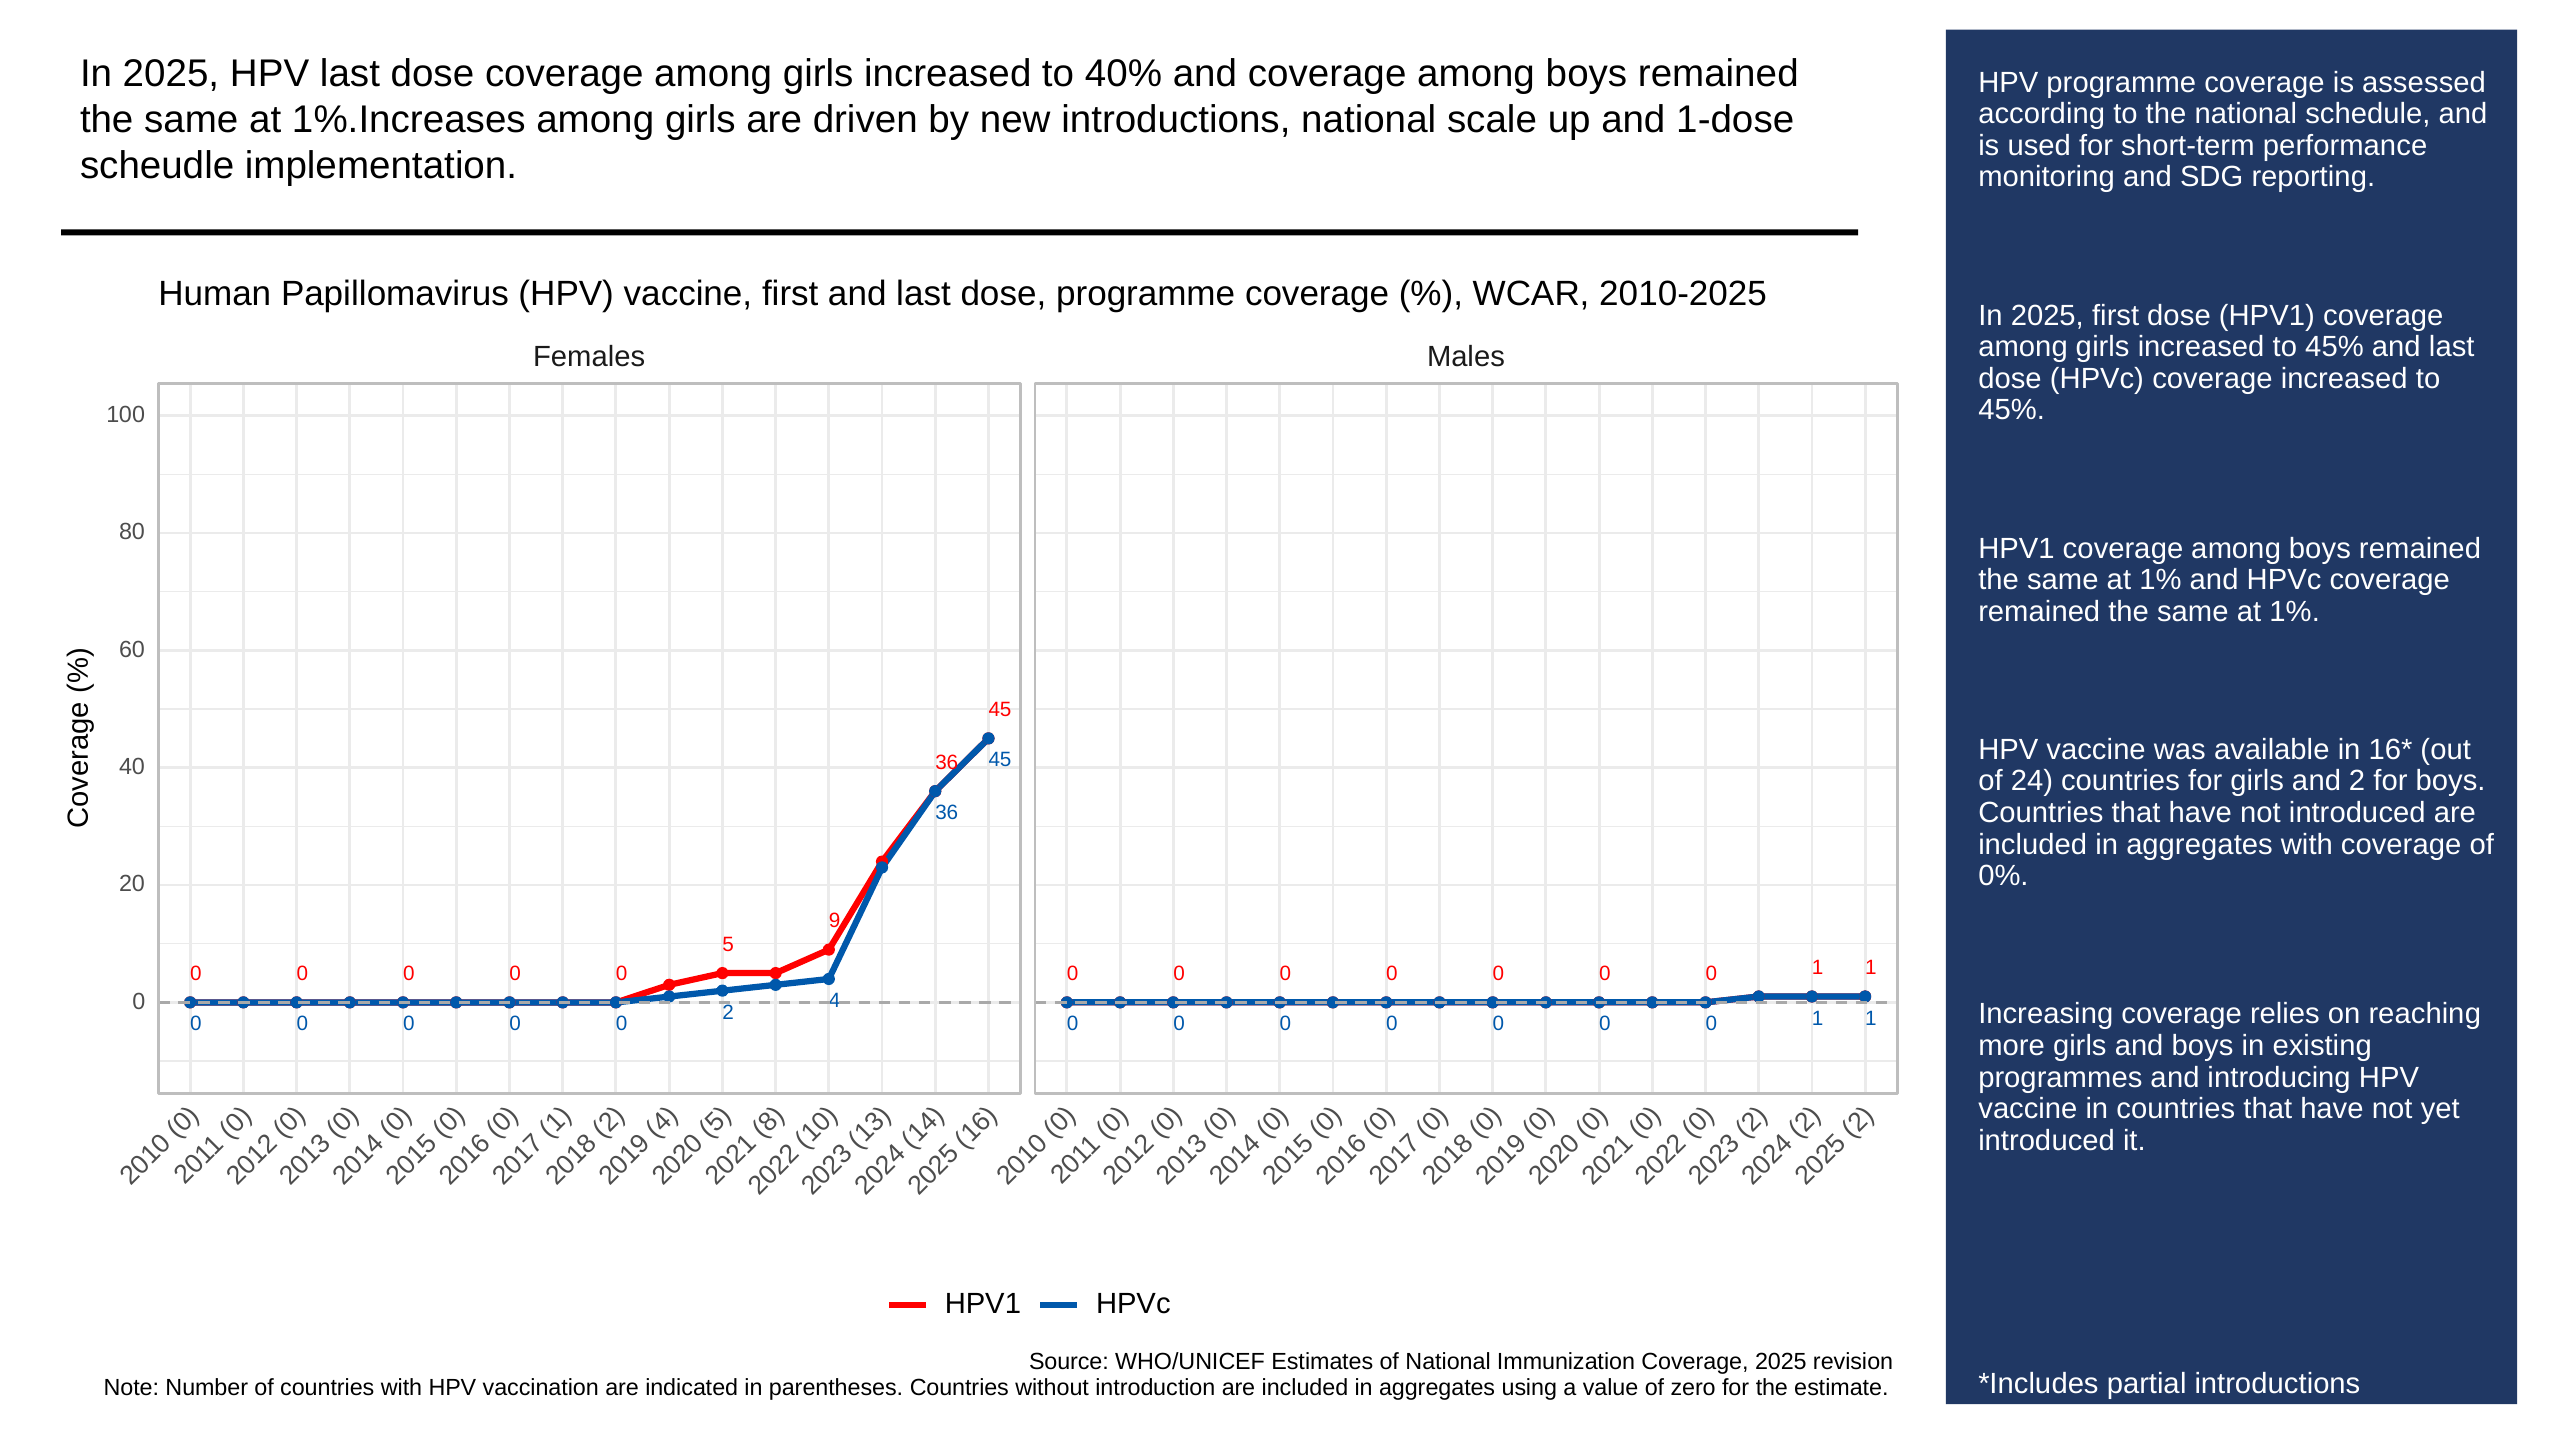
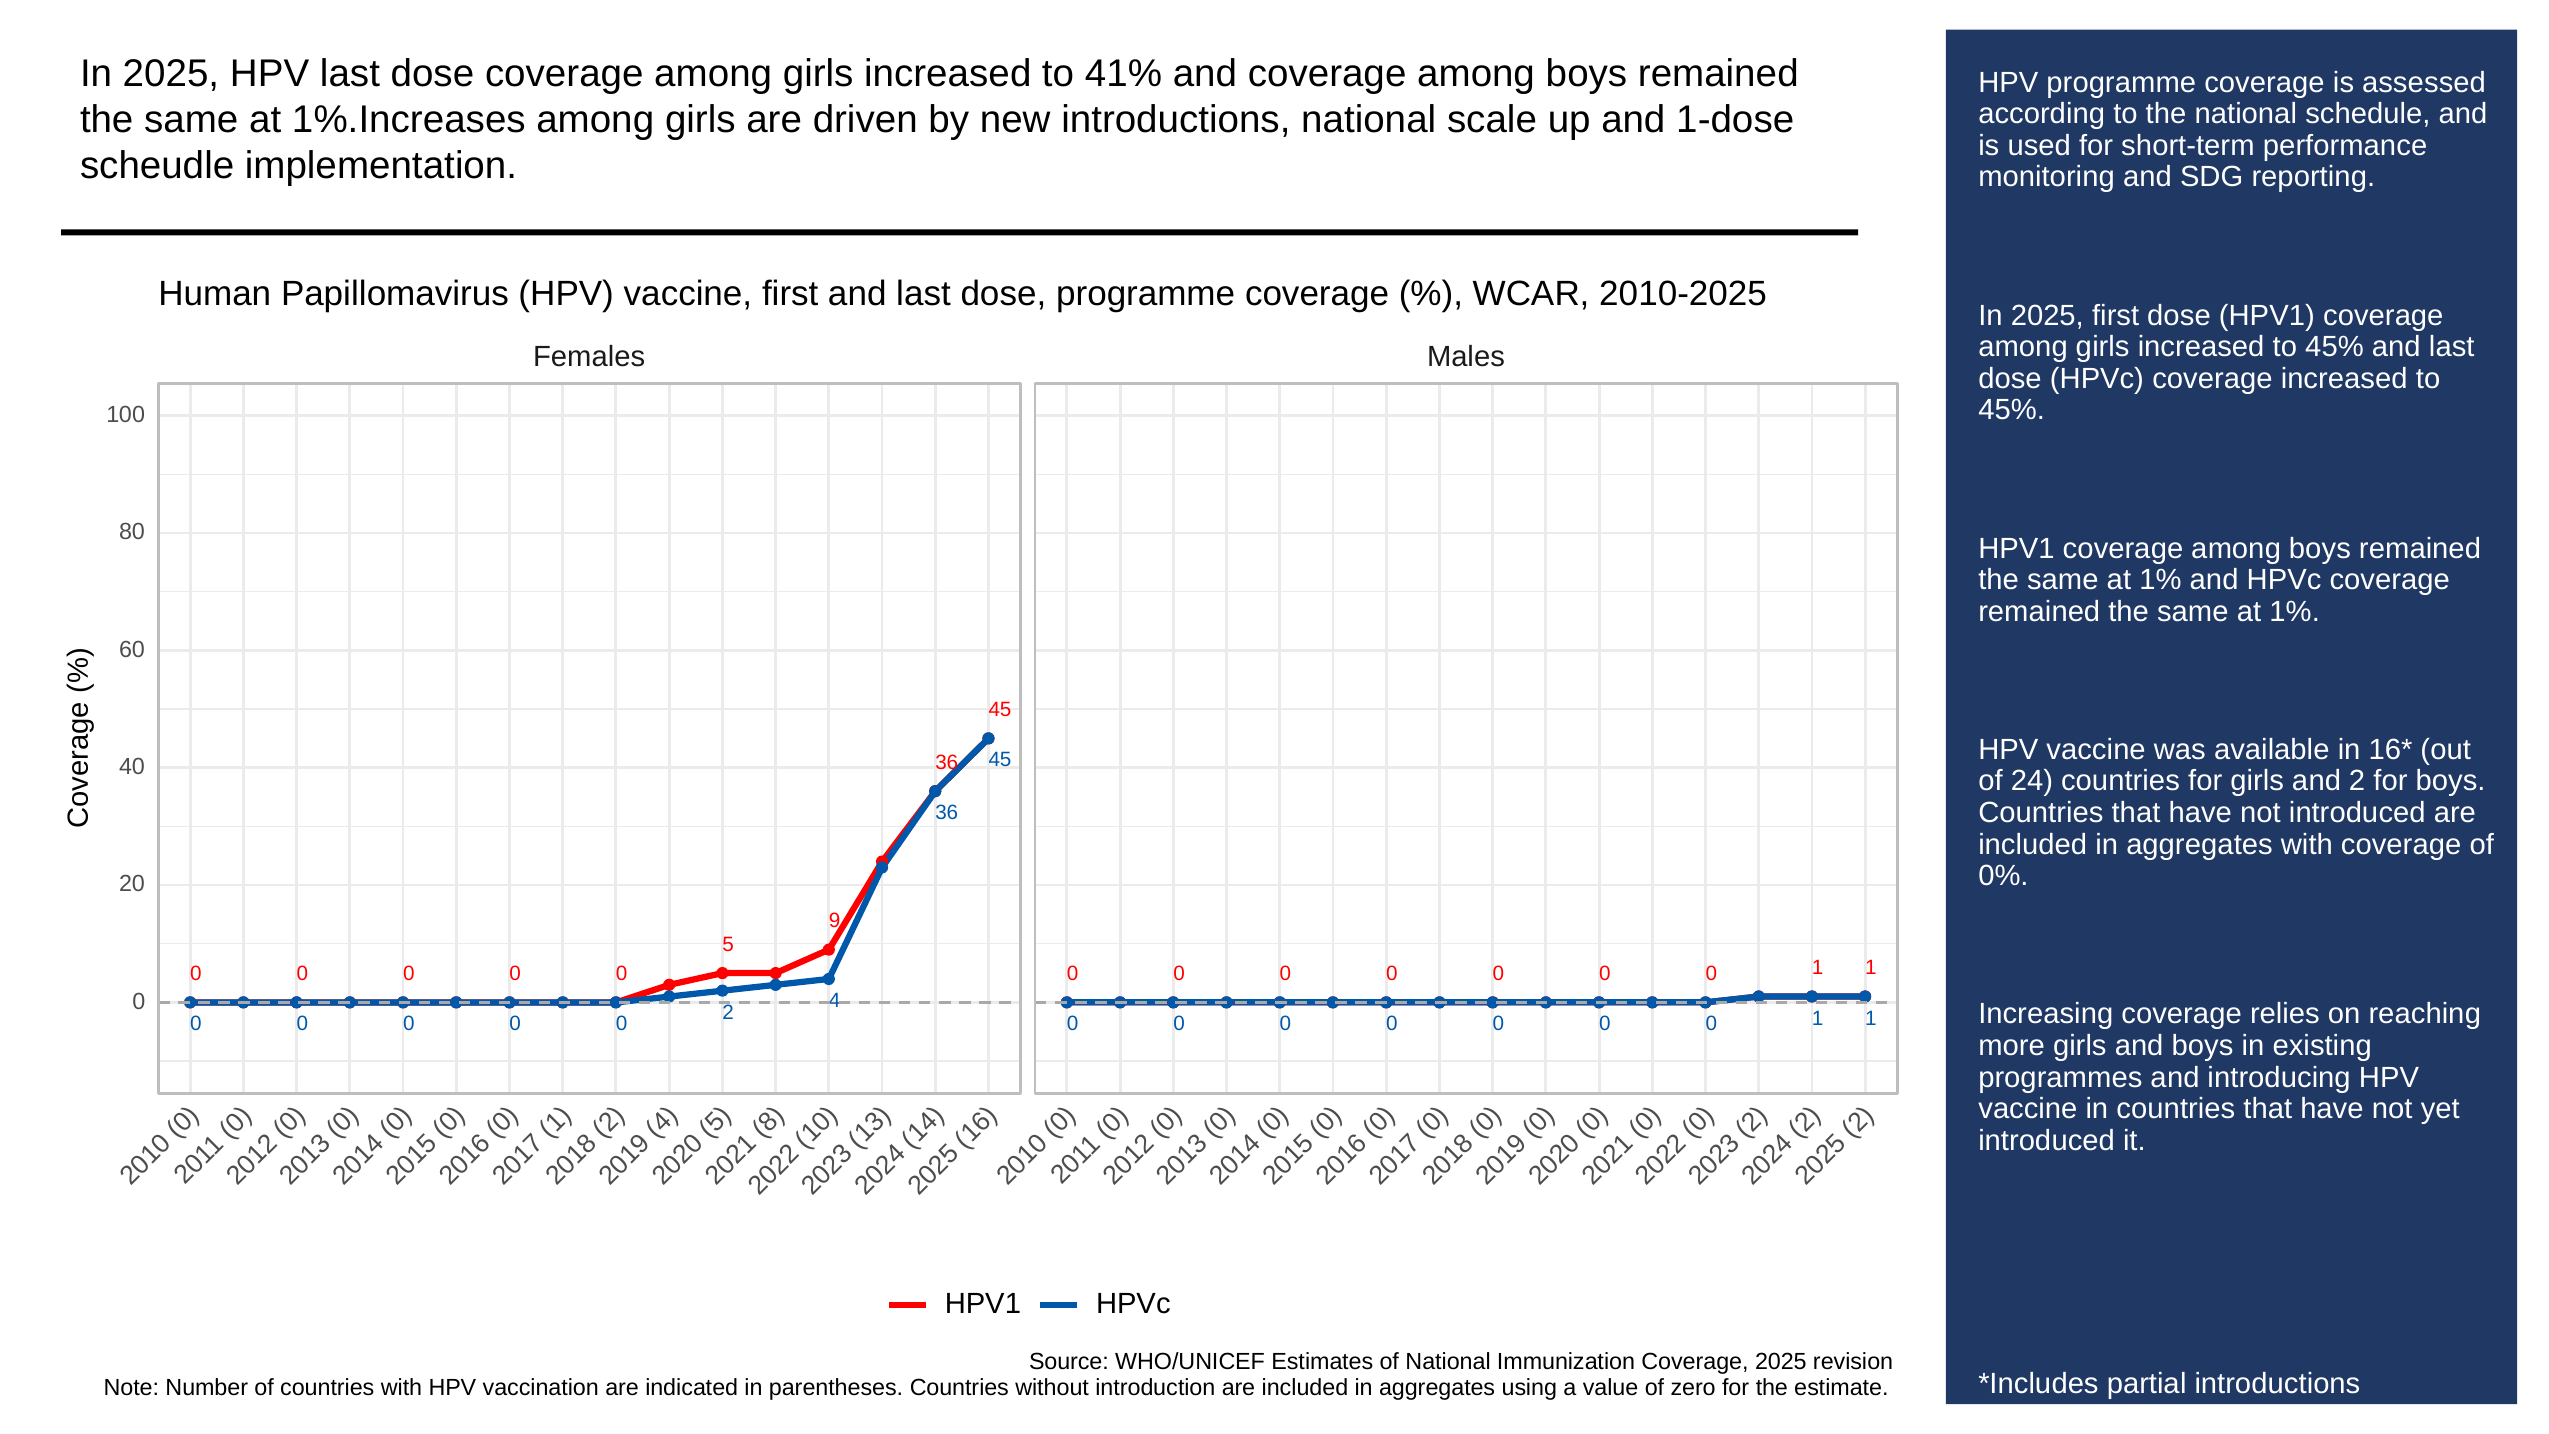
40%: 40% -> 41%
